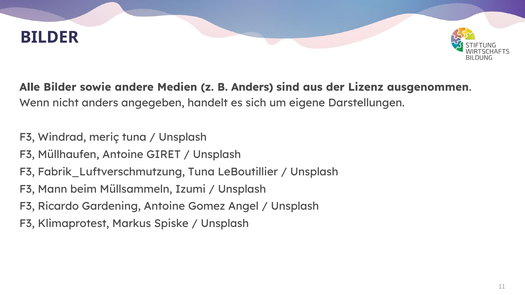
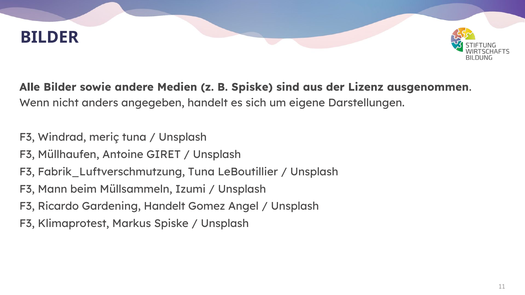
B Anders: Anders -> Spiske
Gardening Antoine: Antoine -> Handelt
